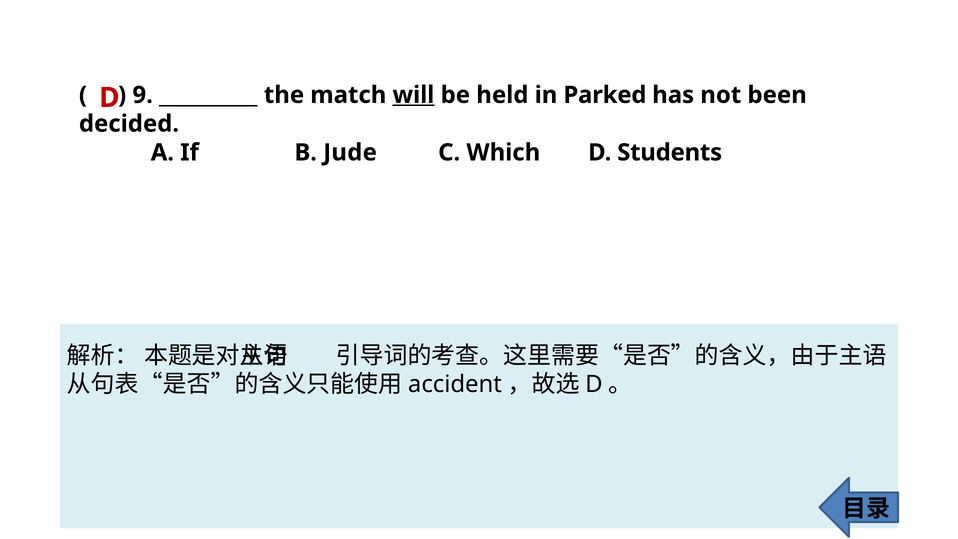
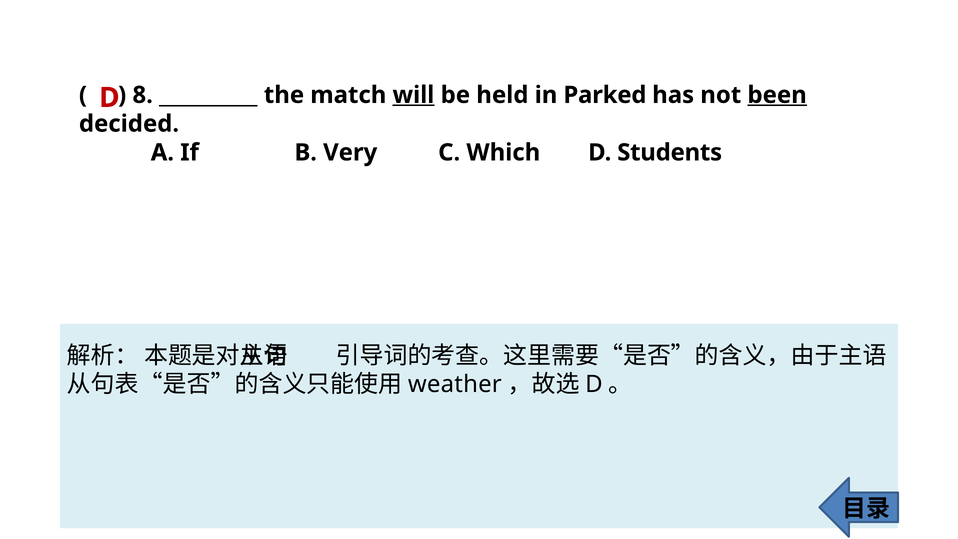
9: 9 -> 8
been underline: none -> present
Jude: Jude -> Very
accident: accident -> weather
